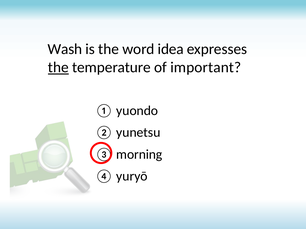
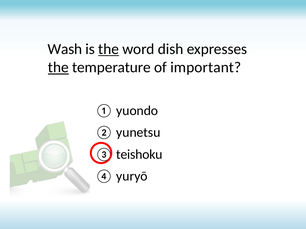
the at (109, 49) underline: none -> present
idea: idea -> dish
morning: morning -> teishoku
